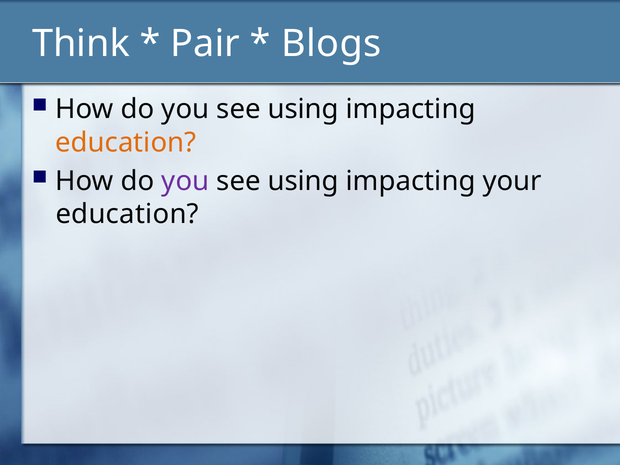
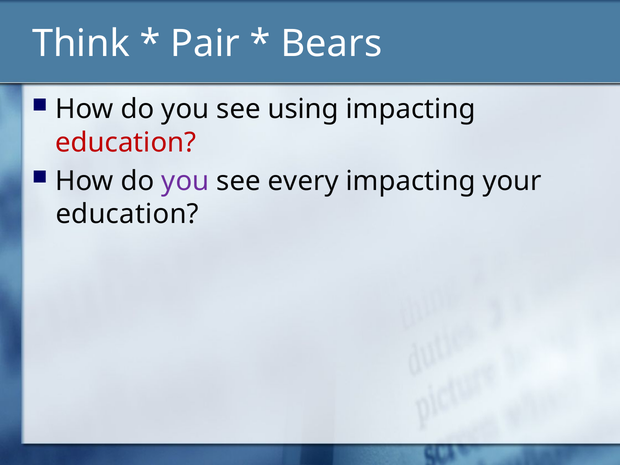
Blogs: Blogs -> Bears
education at (126, 142) colour: orange -> red
using at (303, 181): using -> every
